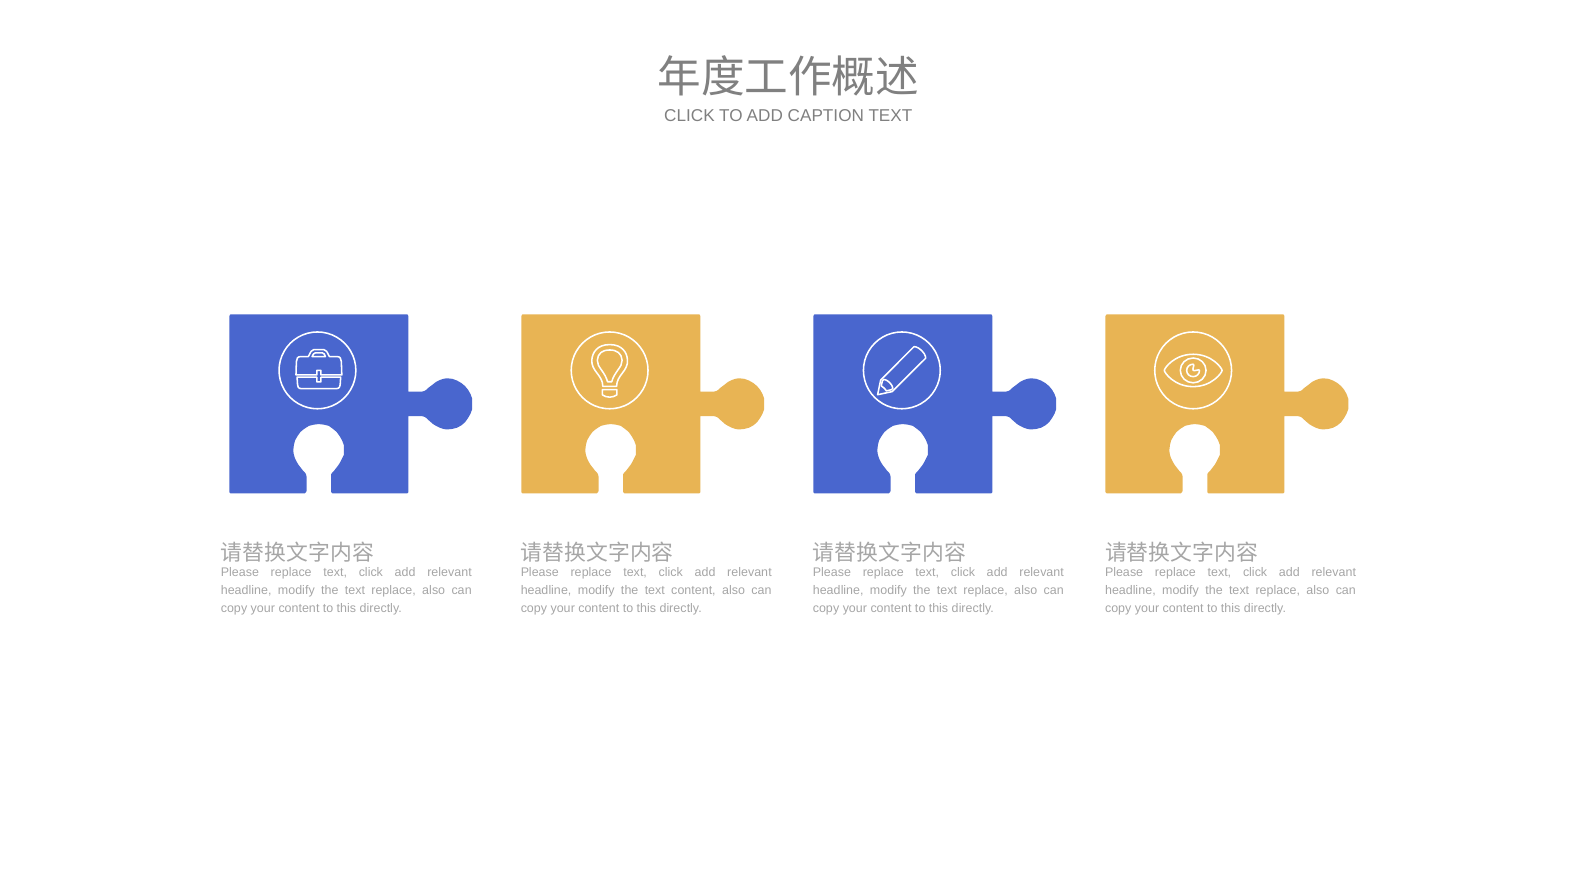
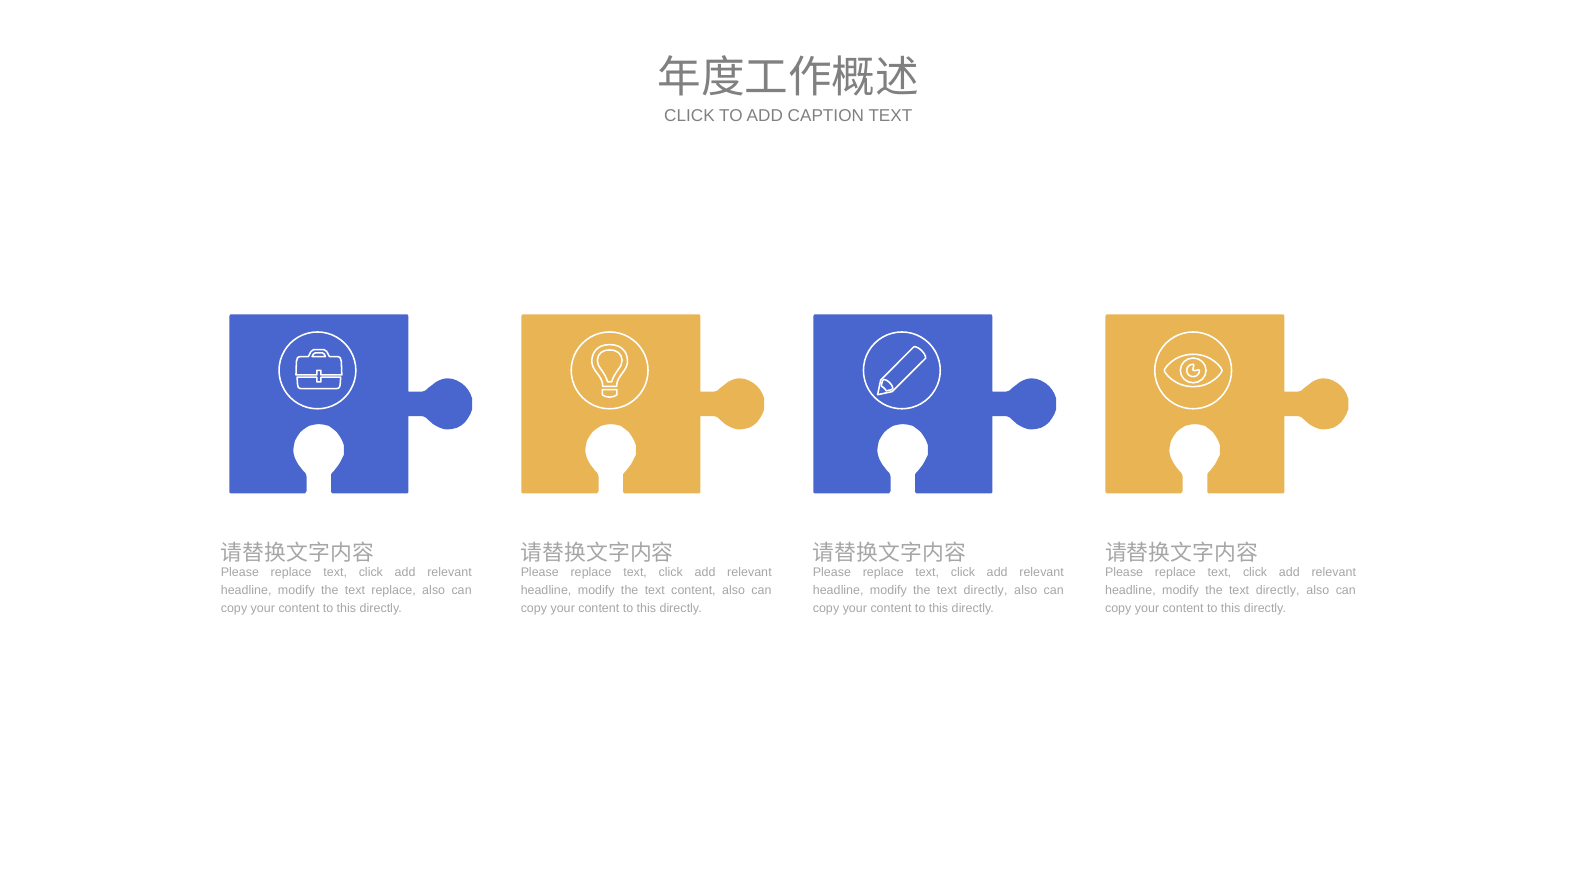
replace at (986, 590): replace -> directly
replace at (1278, 590): replace -> directly
